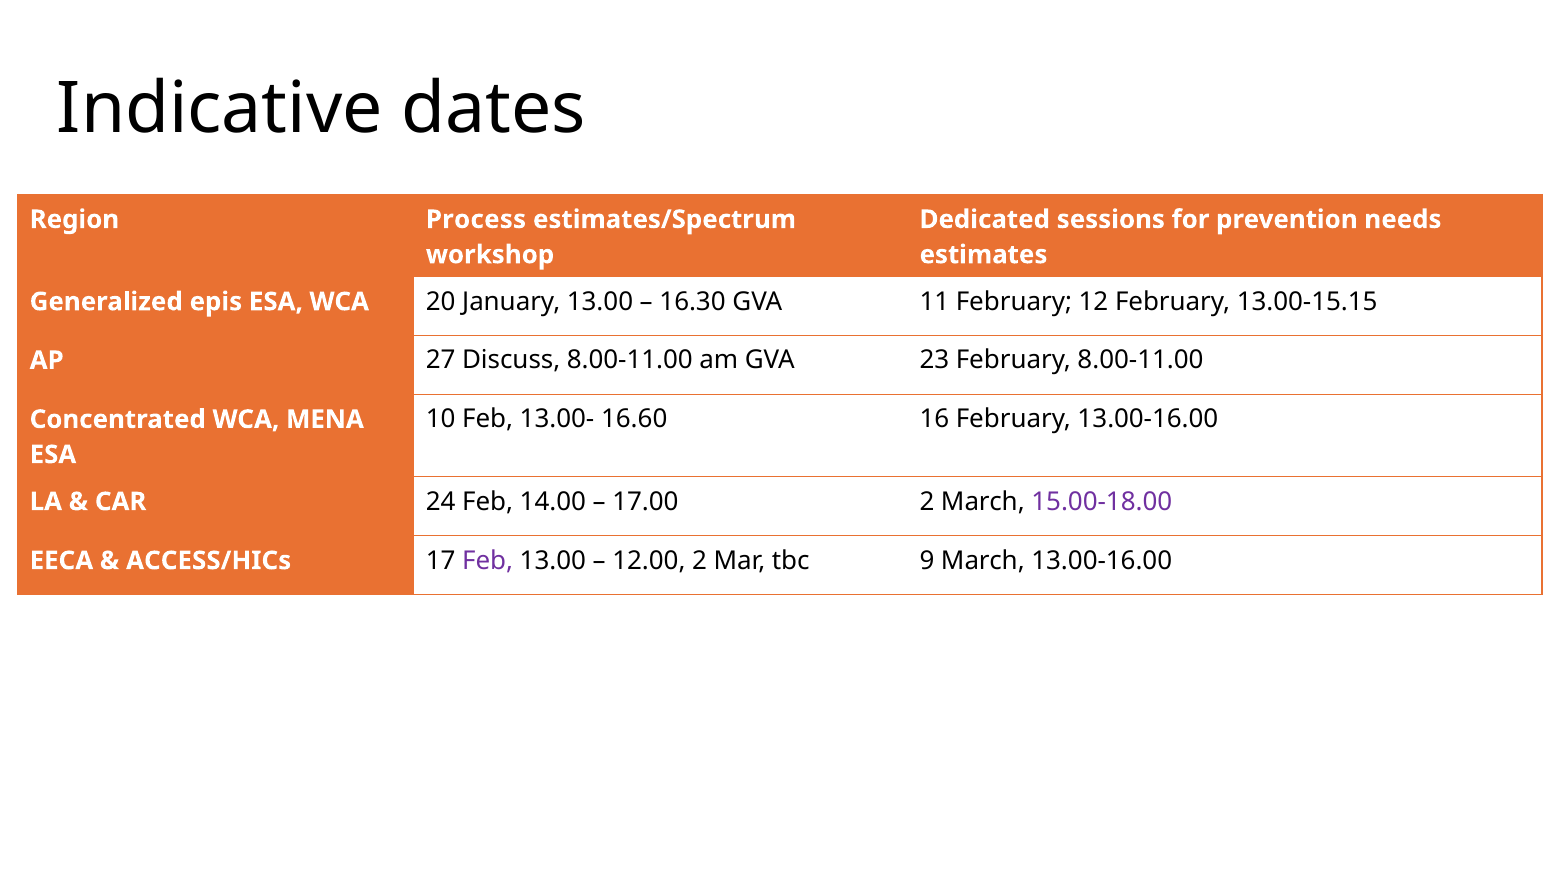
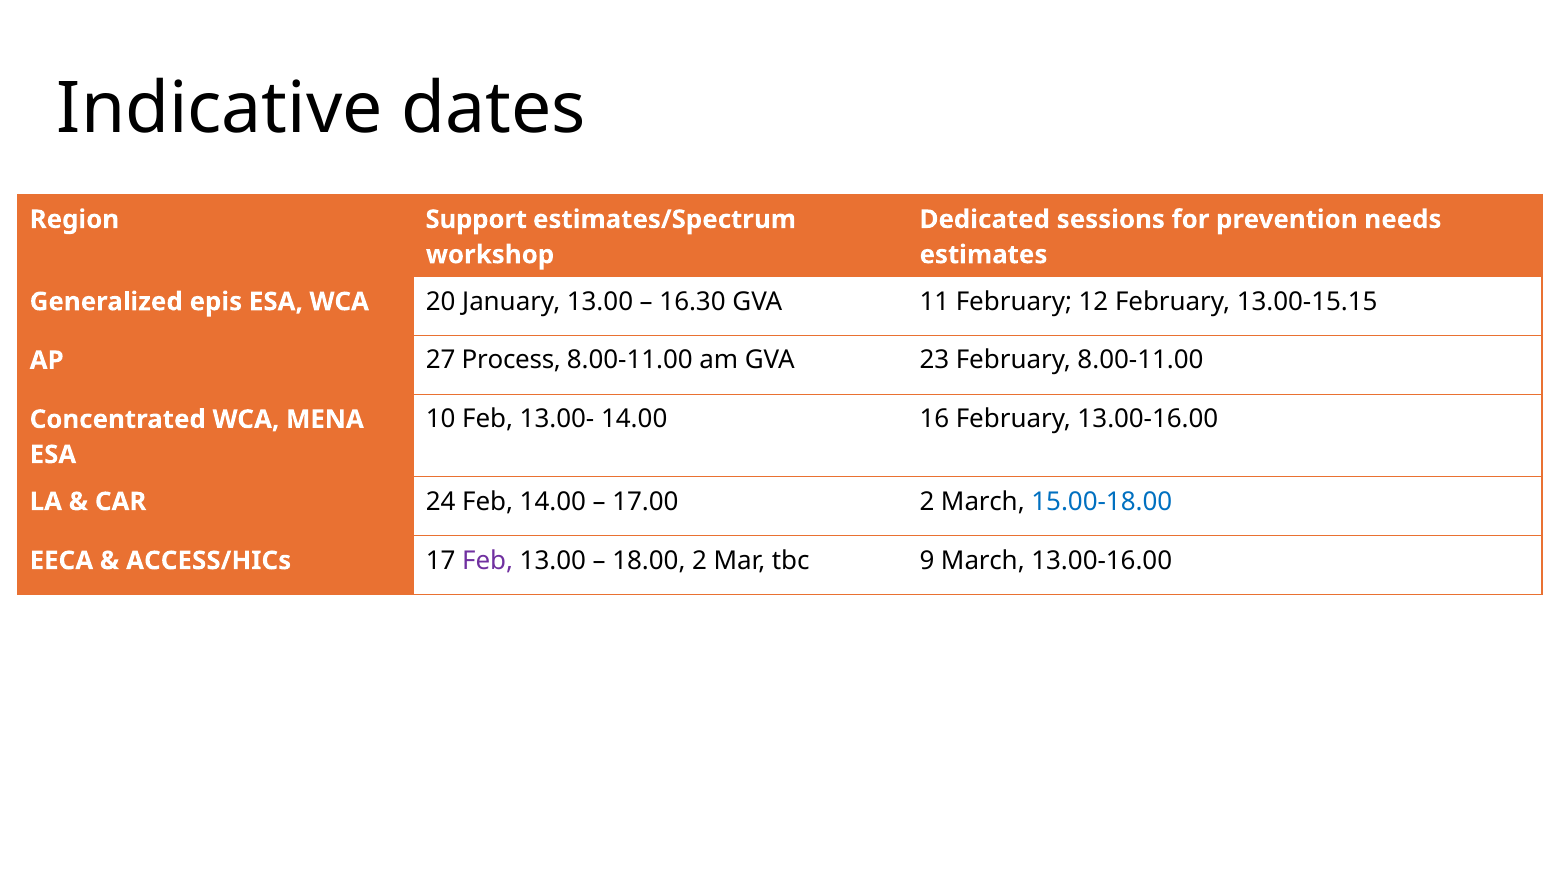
Process: Process -> Support
Discuss: Discuss -> Process
13.00- 16.60: 16.60 -> 14.00
15.00-18.00 colour: purple -> blue
12.00: 12.00 -> 18.00
